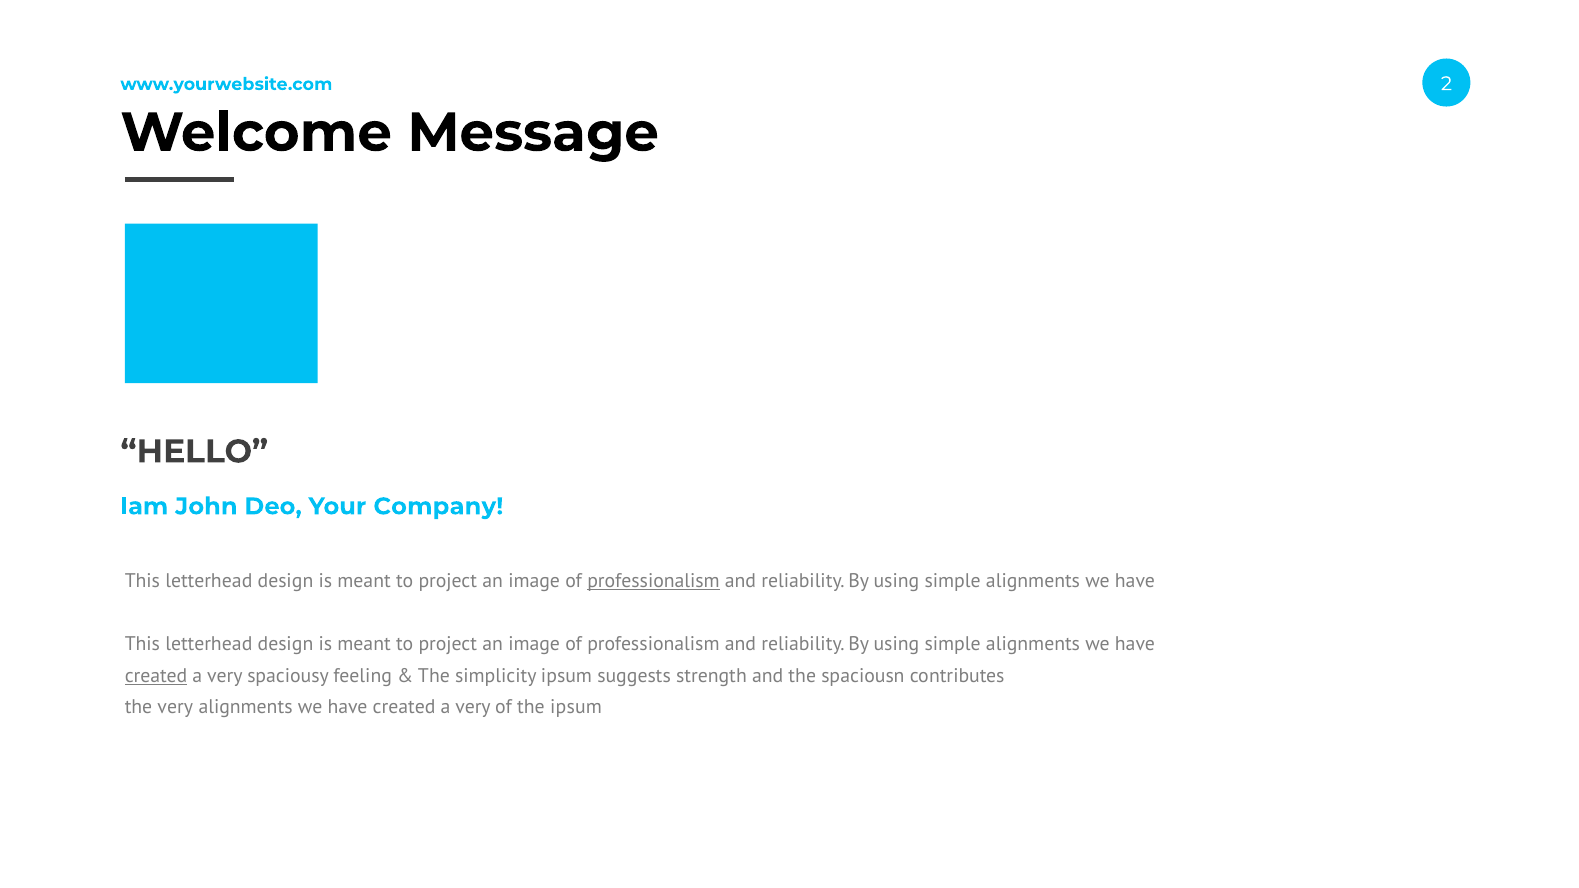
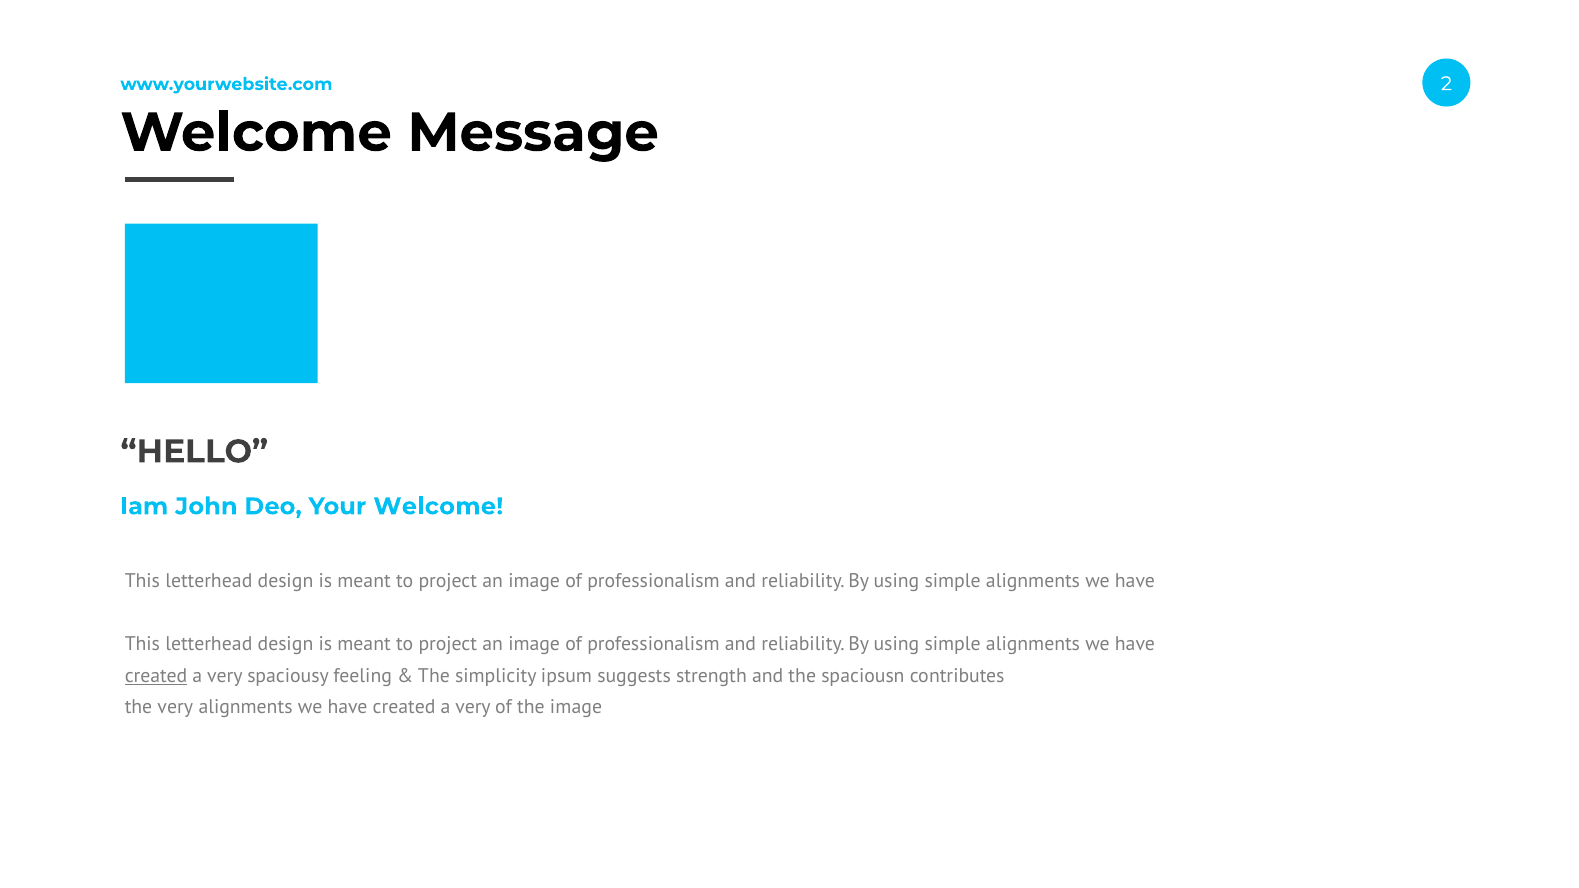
Your Company: Company -> Welcome
professionalism at (654, 581) underline: present -> none
the ipsum: ipsum -> image
